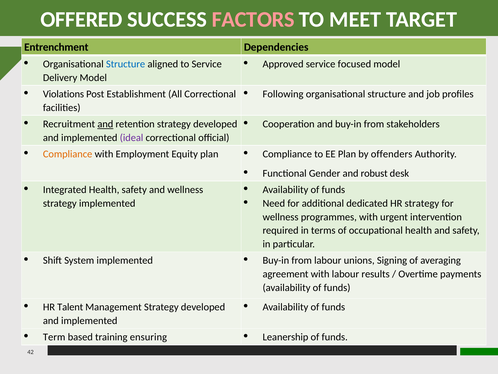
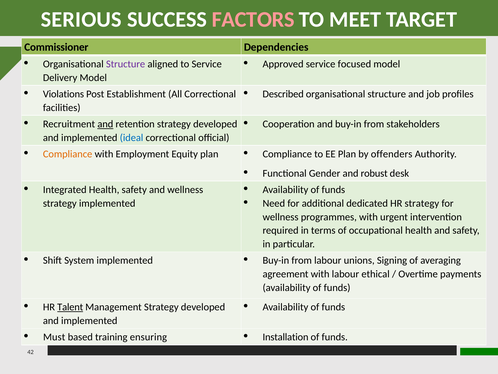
OFFERED: OFFERED -> SERIOUS
Entrenchment: Entrenchment -> Commissioner
Structure at (126, 64) colour: blue -> purple
Following: Following -> Described
ideal colour: purple -> blue
results: results -> ethical
Talent underline: none -> present
Term: Term -> Must
Leanership: Leanership -> Installation
